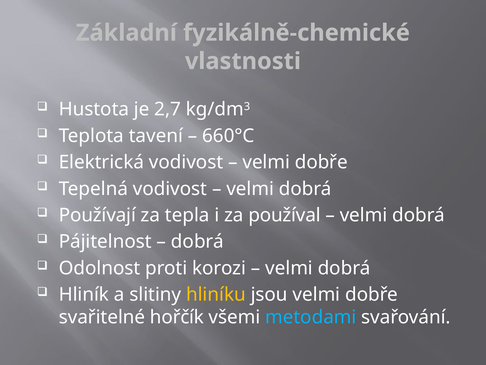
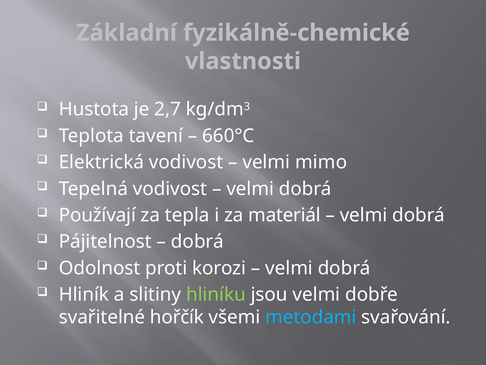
dobře at (321, 162): dobře -> mimo
používal: používal -> materiál
hliníku colour: yellow -> light green
